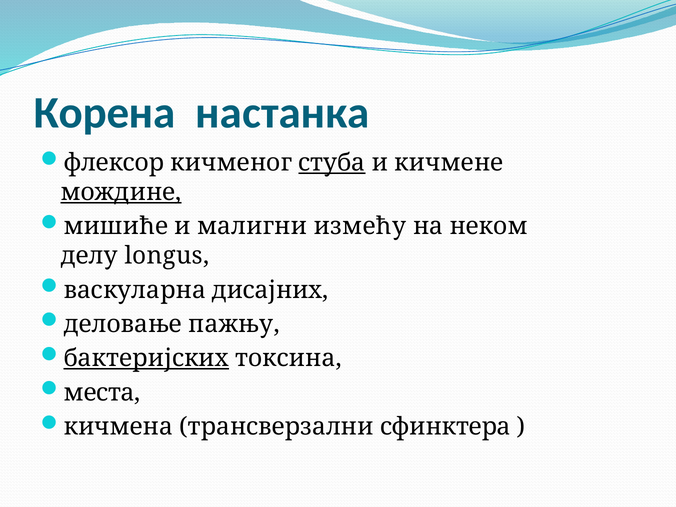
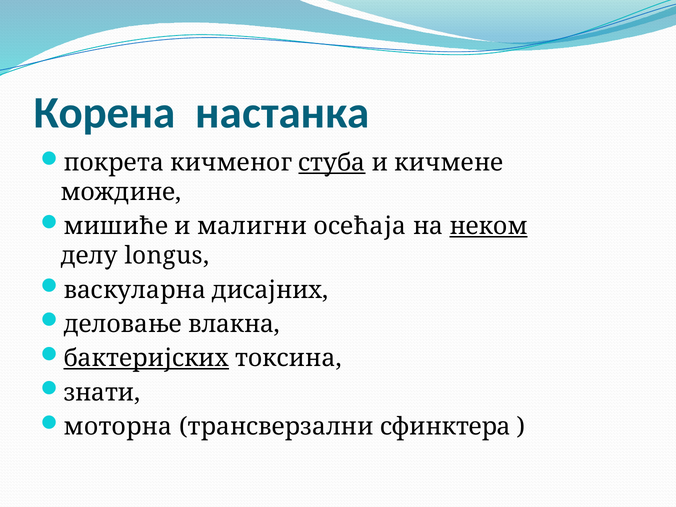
флексор: флексор -> покрета
мождине underline: present -> none
измећу: измећу -> осећаја
неком underline: none -> present
пажњу: пажњу -> влакна
места: места -> знати
кичмена: кичмена -> моторна
